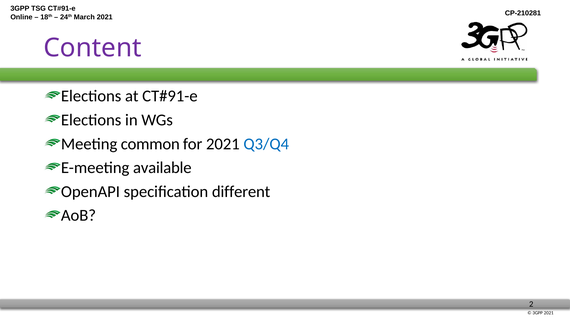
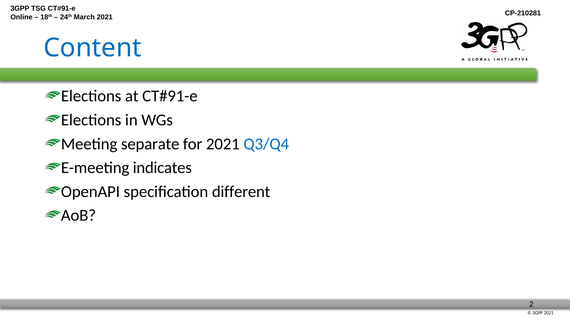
Content colour: purple -> blue
common: common -> separate
available: available -> indicates
